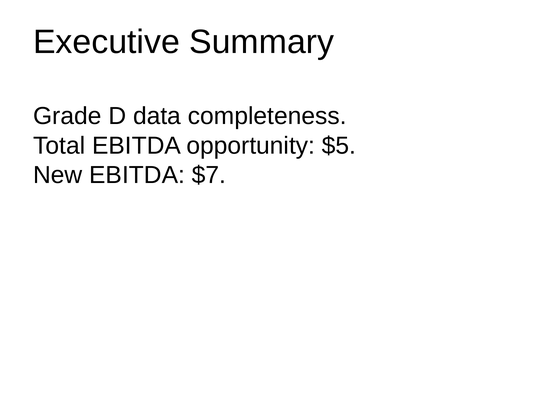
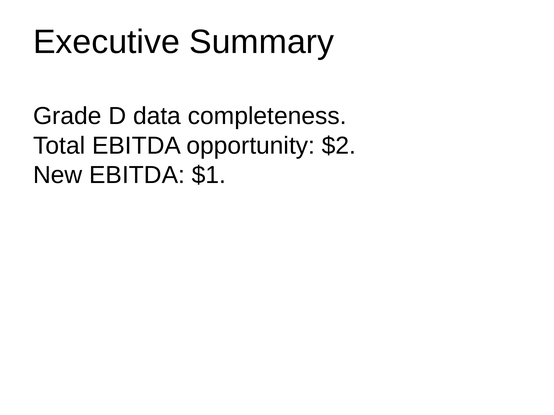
$5: $5 -> $2
$7: $7 -> $1
